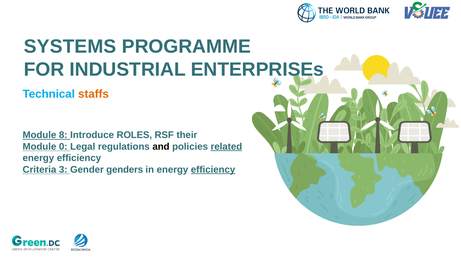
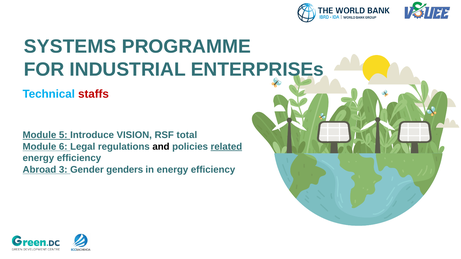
staffs colour: orange -> red
8: 8 -> 5
ROLES: ROLES -> VISION
their: their -> total
0: 0 -> 6
Criteria: Criteria -> Abroad
efficiency at (213, 170) underline: present -> none
